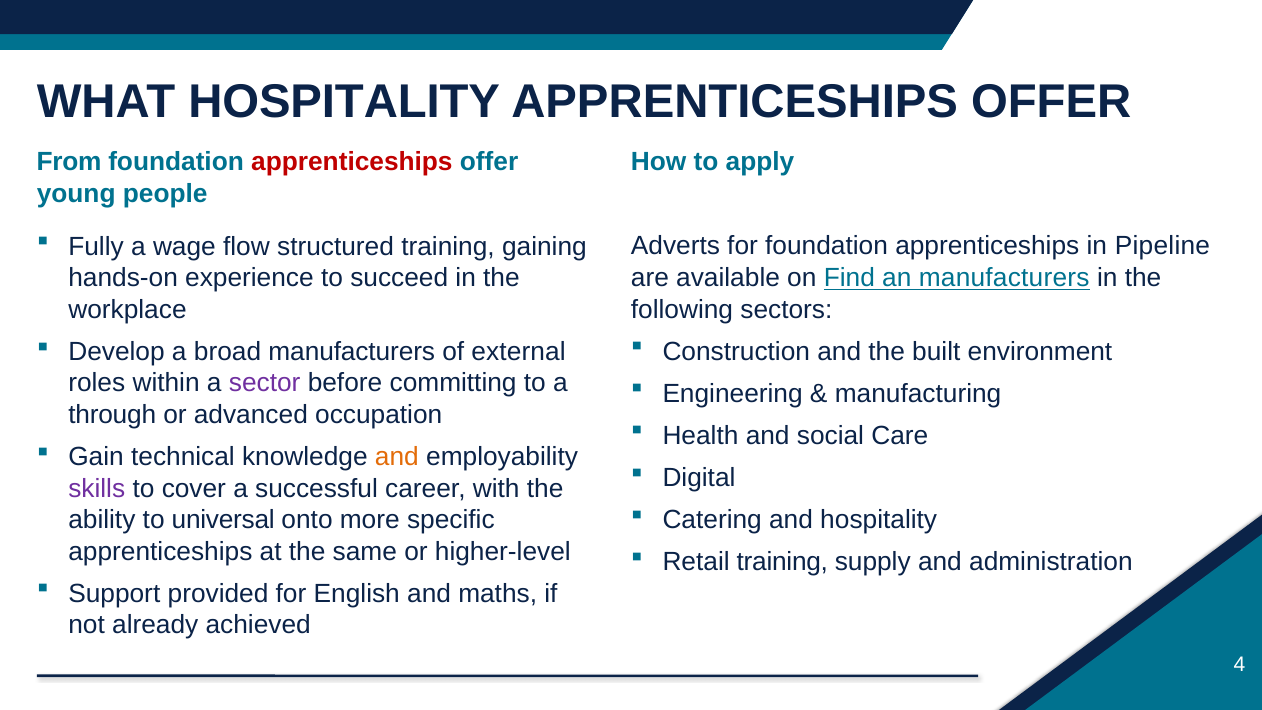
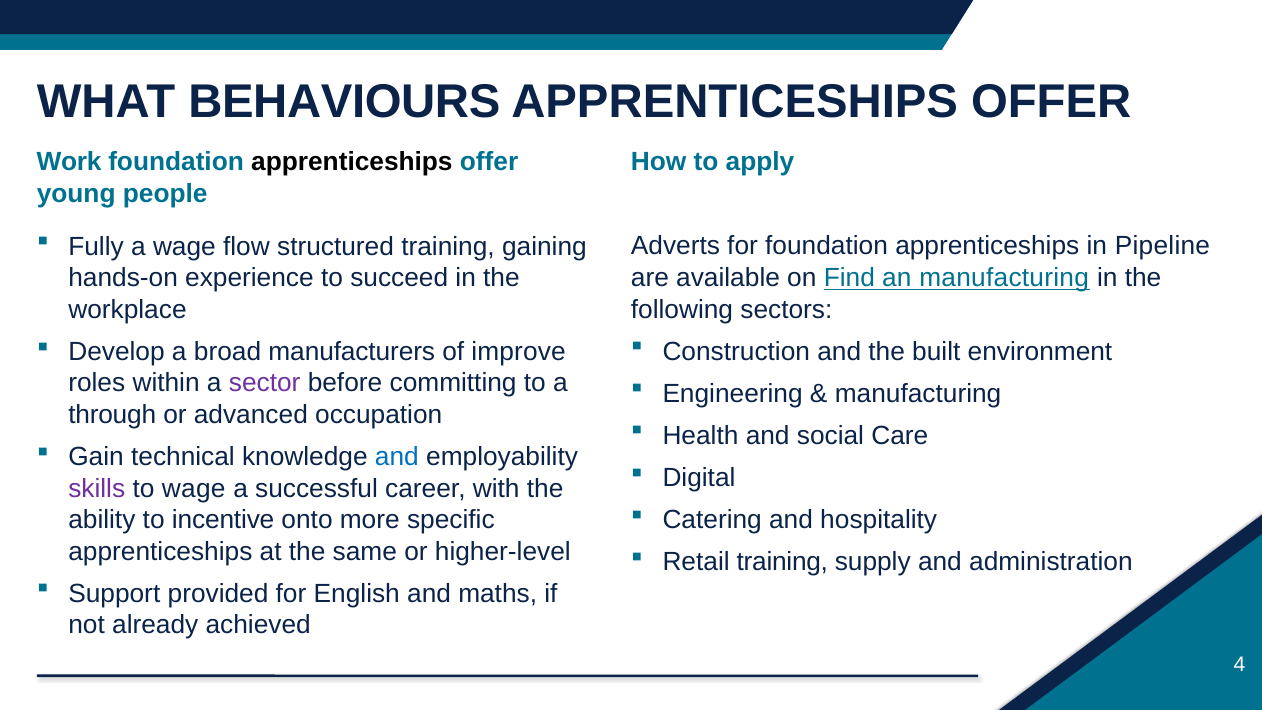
WHAT HOSPITALITY: HOSPITALITY -> BEHAVIOURS
From: From -> Work
apprenticeships at (352, 162) colour: red -> black
an manufacturers: manufacturers -> manufacturing
external: external -> improve
and at (397, 457) colour: orange -> blue
to cover: cover -> wage
universal: universal -> incentive
